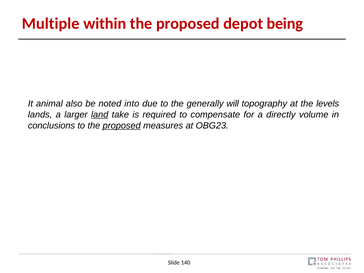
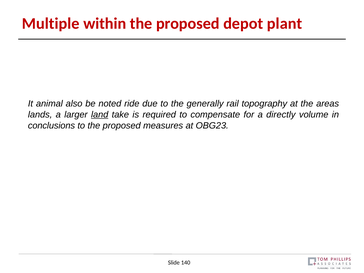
being: being -> plant
into: into -> ride
will: will -> rail
levels: levels -> areas
proposed at (122, 126) underline: present -> none
